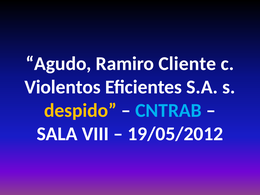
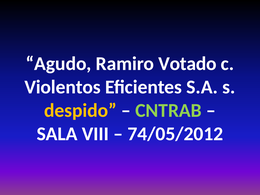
Cliente: Cliente -> Votado
CNTRAB colour: light blue -> light green
19/05/2012: 19/05/2012 -> 74/05/2012
